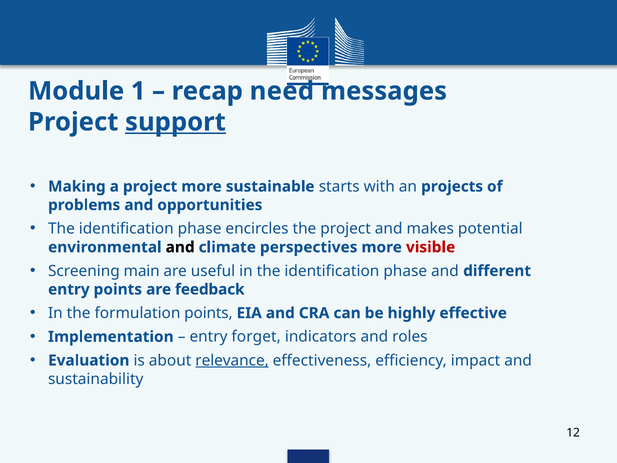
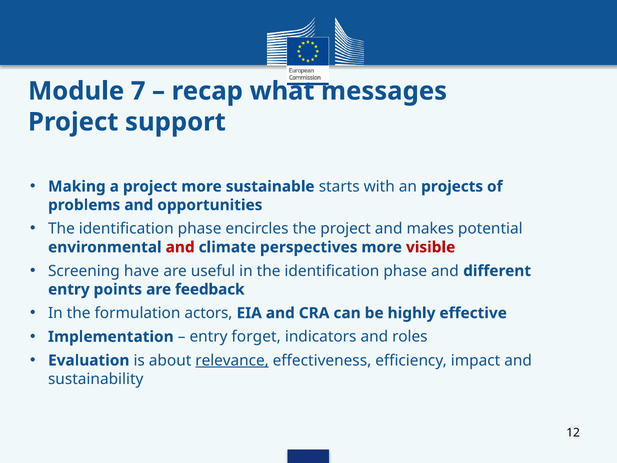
1: 1 -> 7
need: need -> what
support underline: present -> none
and at (180, 247) colour: black -> red
main: main -> have
formulation points: points -> actors
